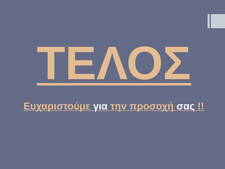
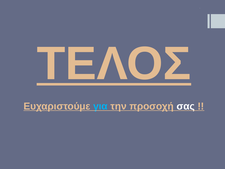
για colour: white -> light blue
